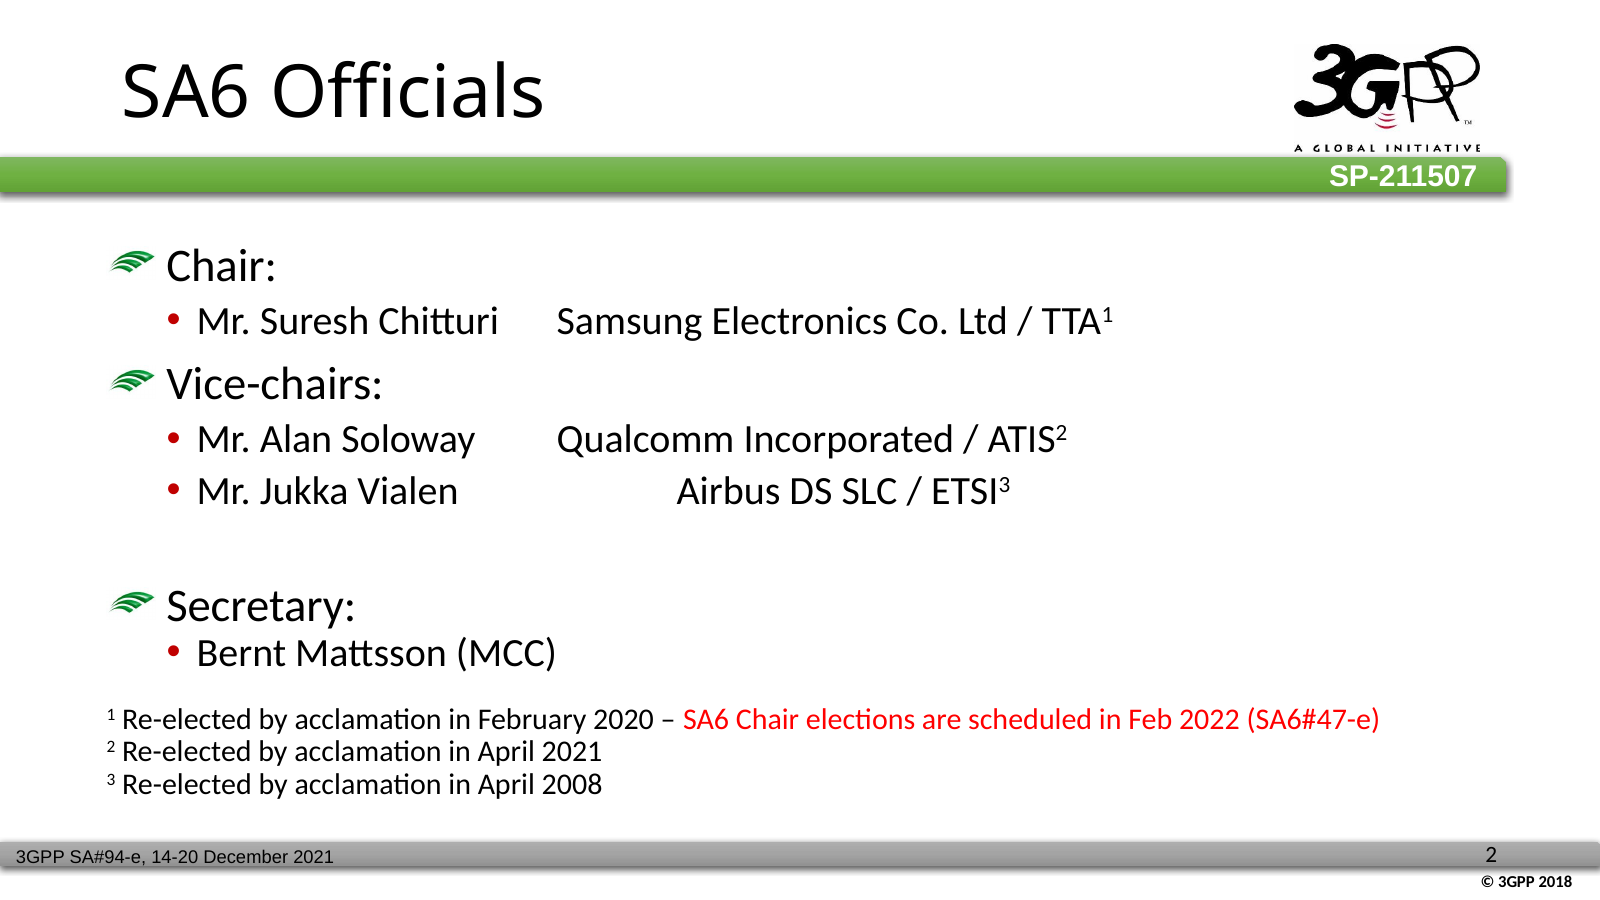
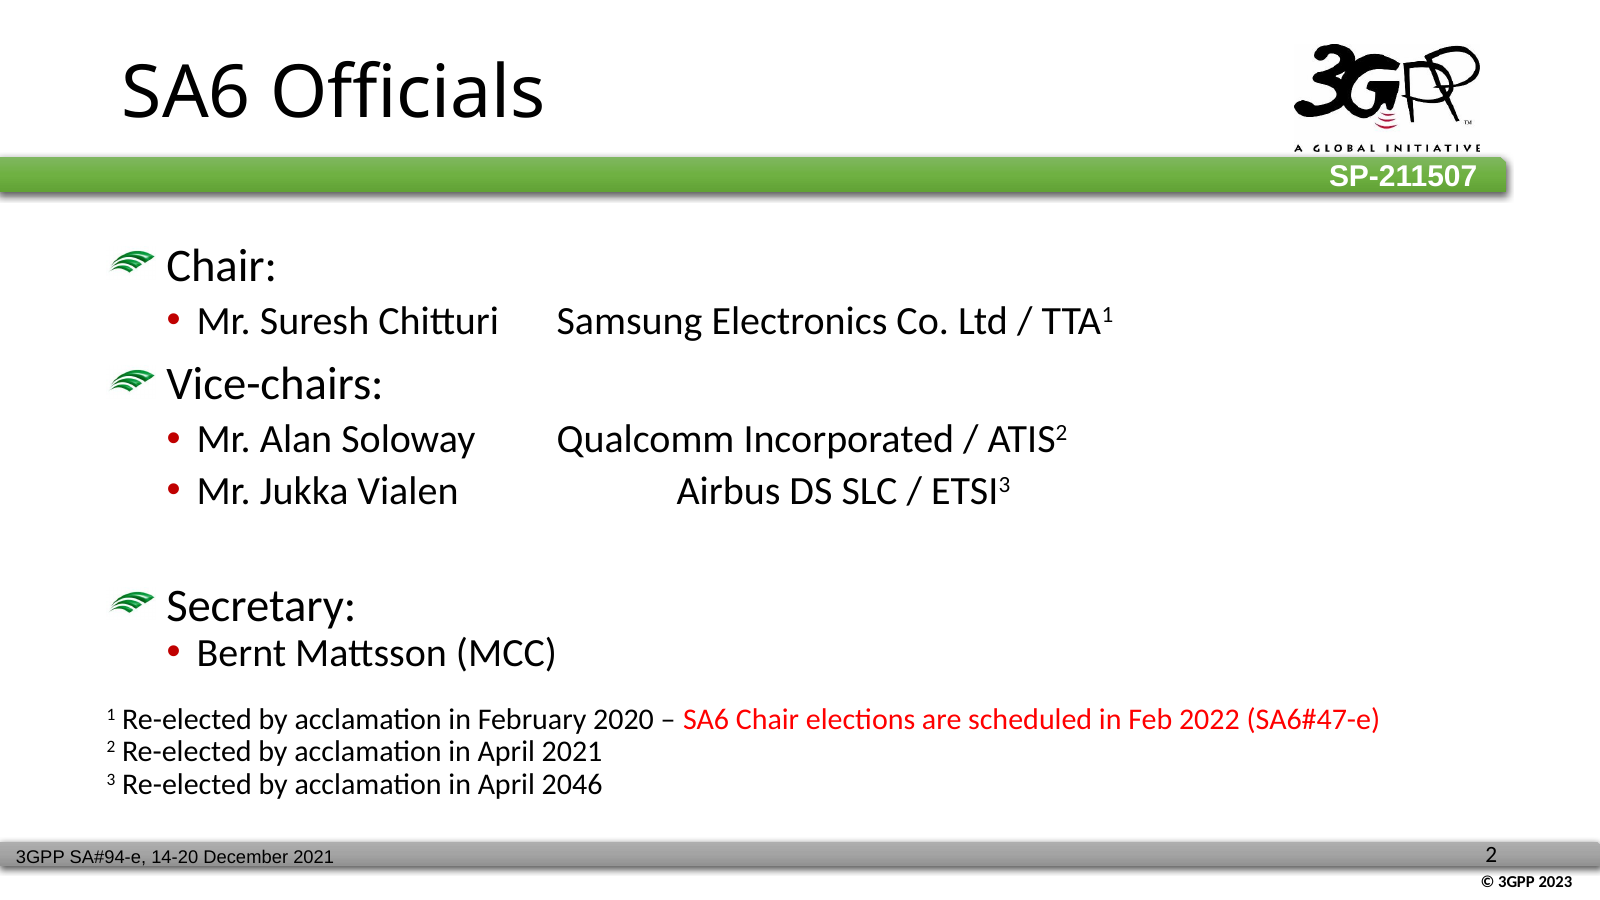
2008: 2008 -> 2046
2018: 2018 -> 2023
